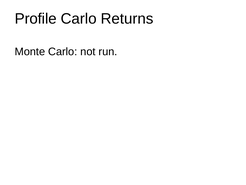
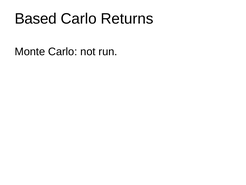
Profile: Profile -> Based
